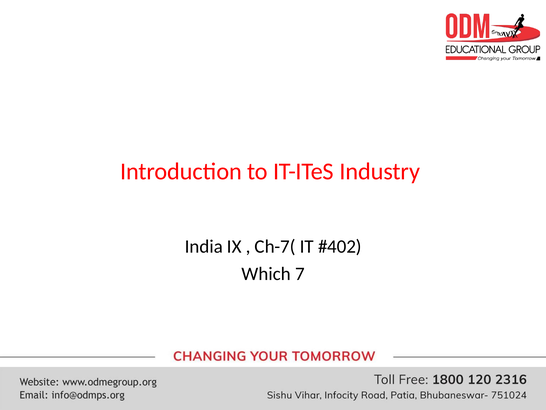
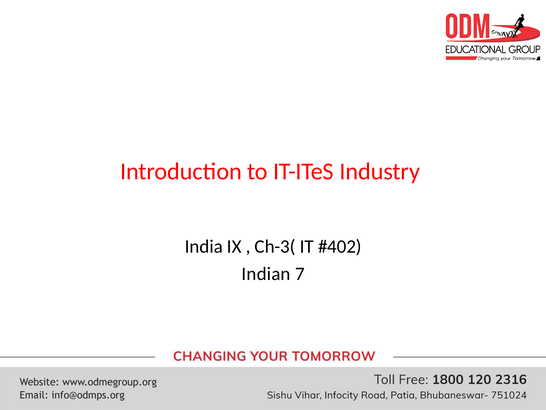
Ch-7(: Ch-7( -> Ch-3(
Which: Which -> Indian
